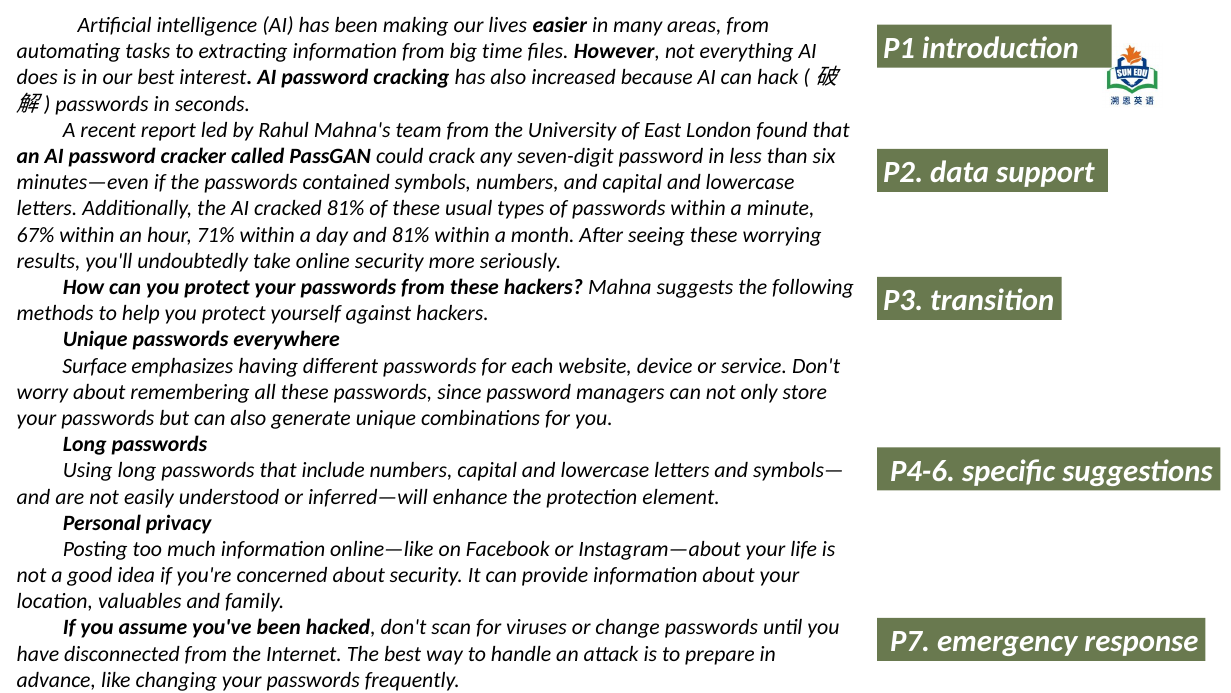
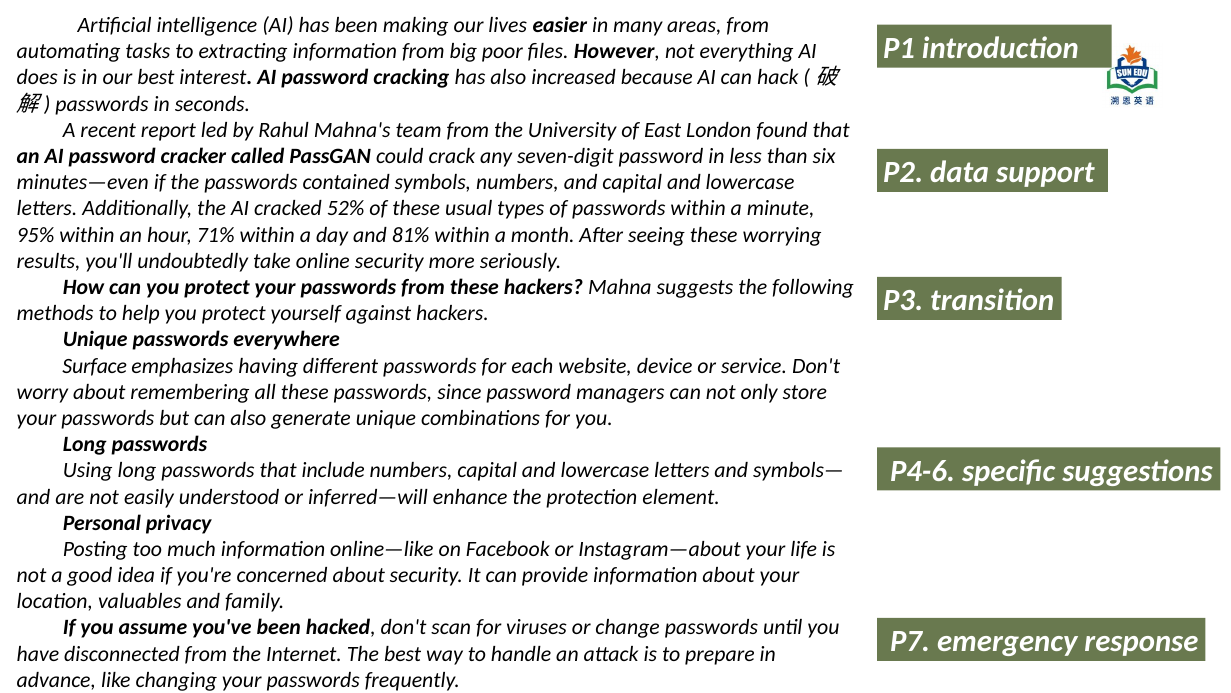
time: time -> poor
cracked 81%: 81% -> 52%
67%: 67% -> 95%
